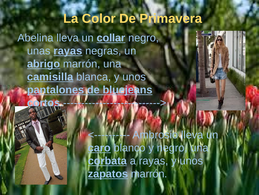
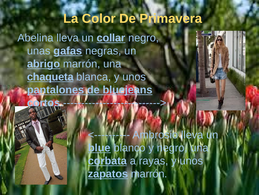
unas rayas: rayas -> gafas
camisilla: camisilla -> chaqueta
caro: caro -> blue
